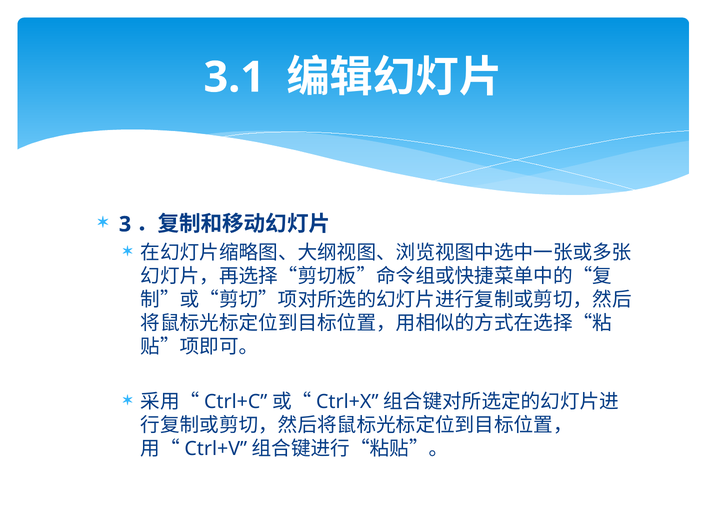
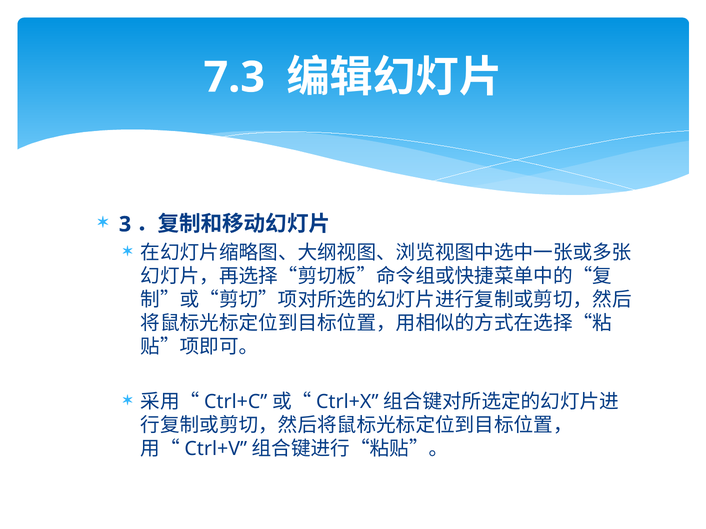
3.1: 3.1 -> 7.3
